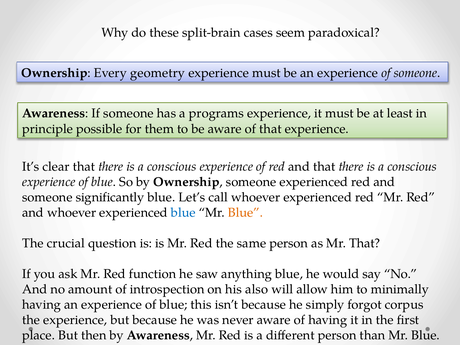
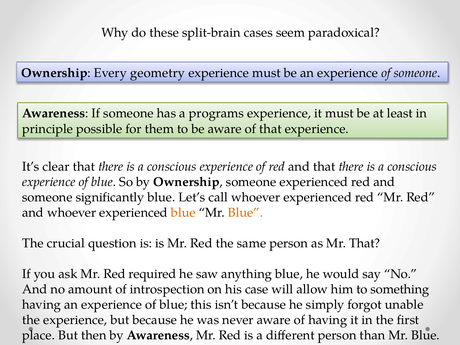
blue at (183, 212) colour: blue -> orange
function: function -> required
also: also -> case
minimally: minimally -> something
corpus: corpus -> unable
